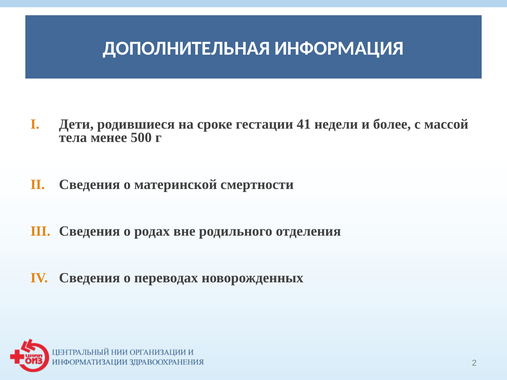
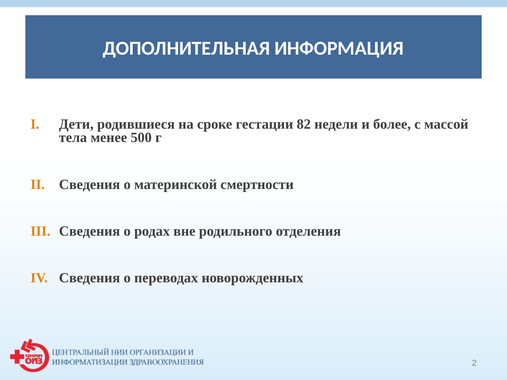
41: 41 -> 82
